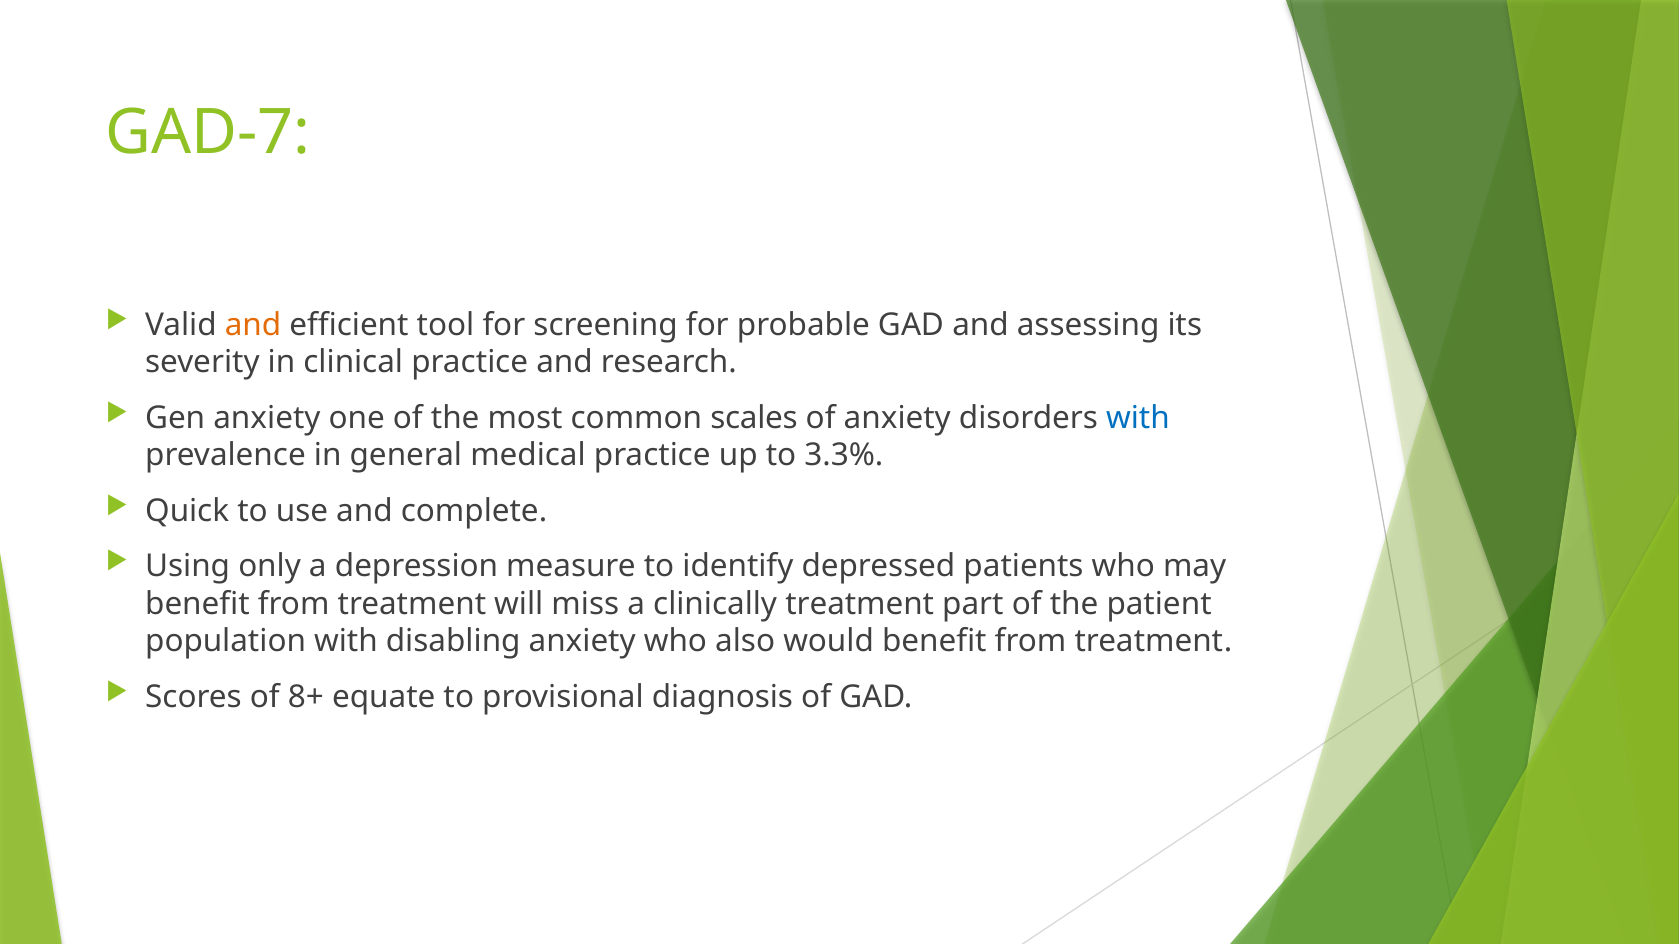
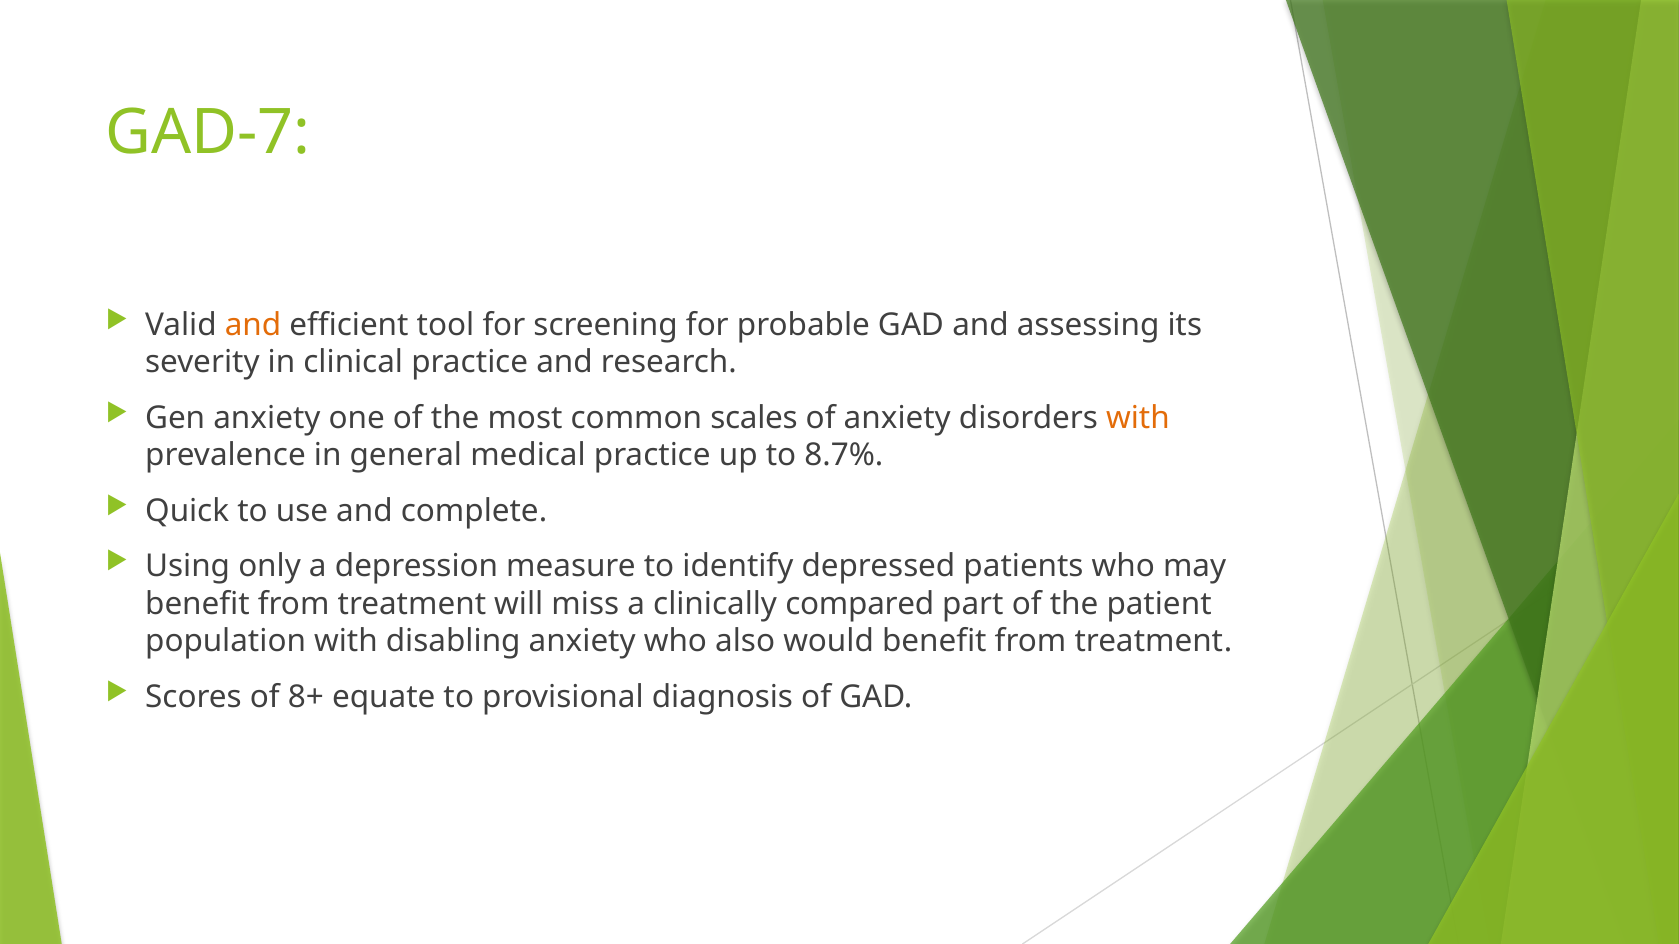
with at (1138, 418) colour: blue -> orange
3.3%: 3.3% -> 8.7%
clinically treatment: treatment -> compared
